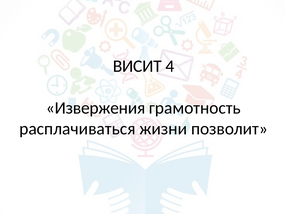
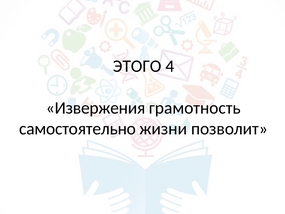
ВИСИТ: ВИСИТ -> ЭТОГО
расплачиваться: расплачиваться -> самостоятельно
